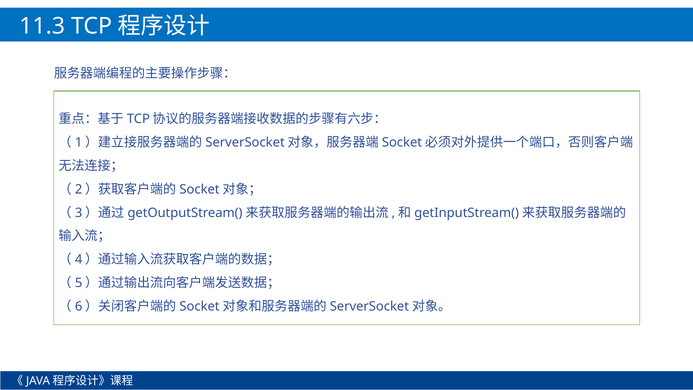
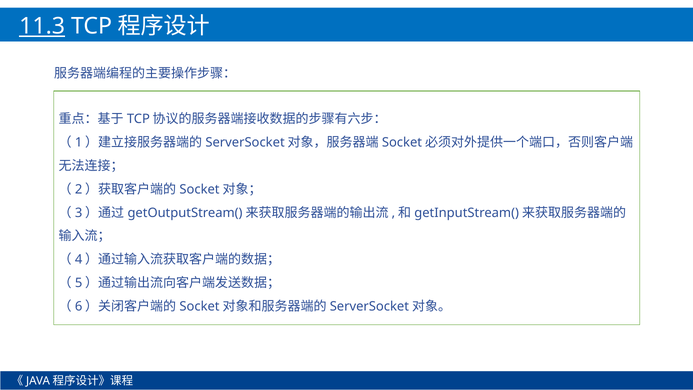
11.3 underline: none -> present
